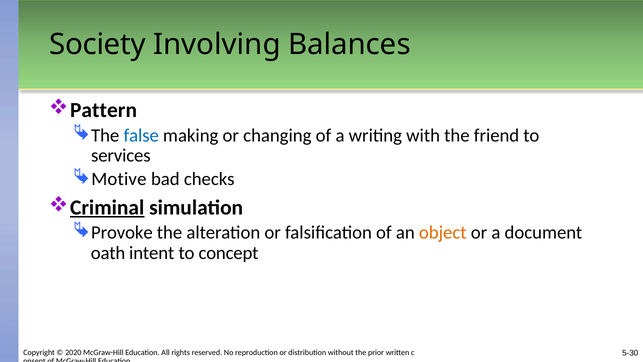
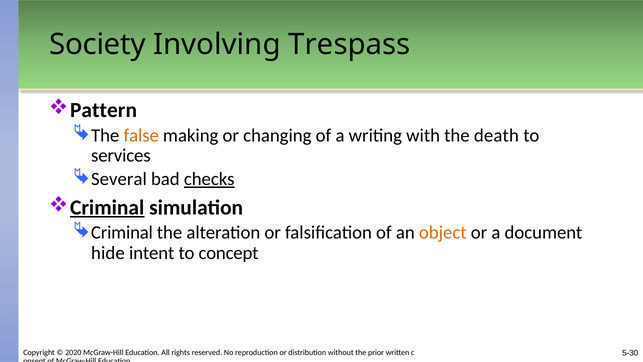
Balances: Balances -> Trespass
false colour: blue -> orange
friend: friend -> death
Motive: Motive -> Several
checks underline: none -> present
Provoke at (122, 233): Provoke -> Criminal
oath: oath -> hide
